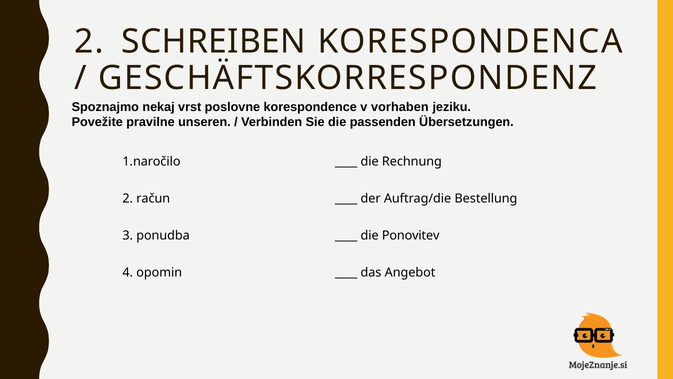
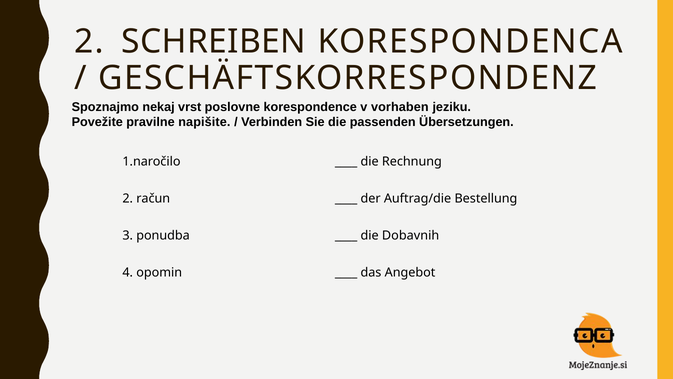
unseren: unseren -> napišite
Ponovitev: Ponovitev -> Dobavnih
